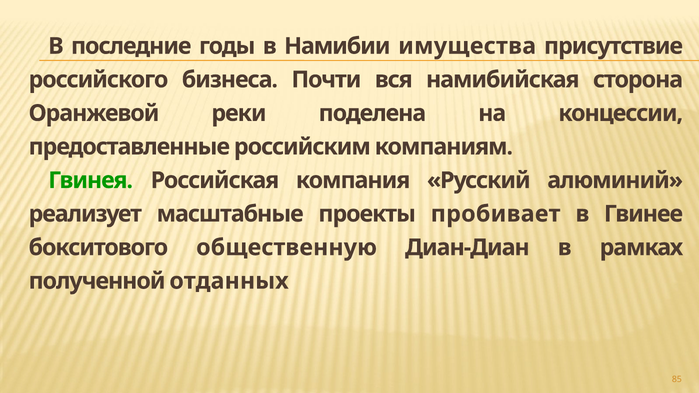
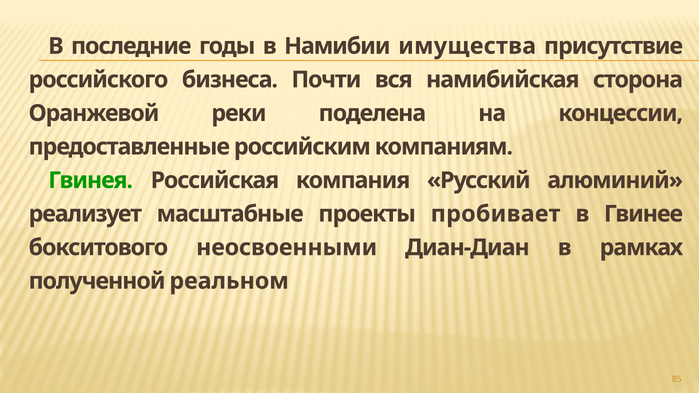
общественную: общественную -> неосвоенными
отданных: отданных -> реальном
